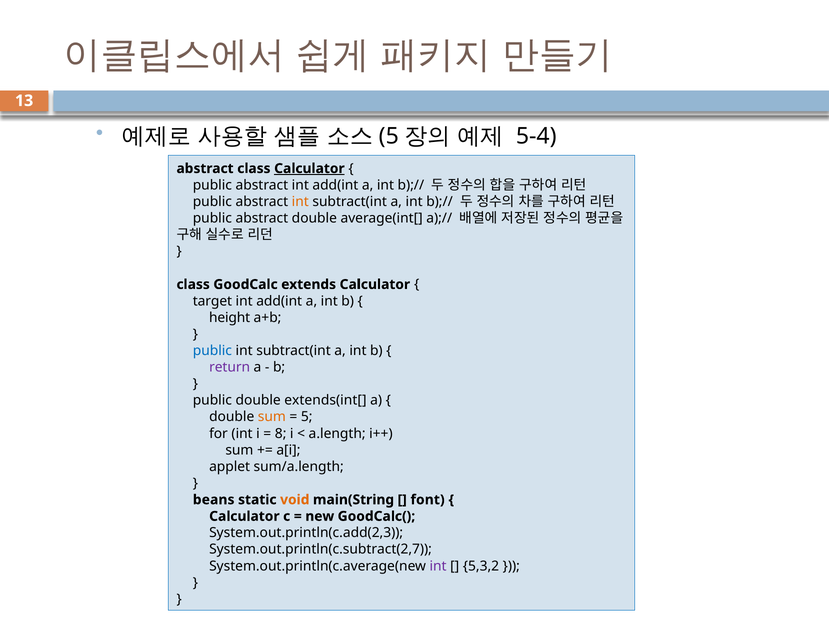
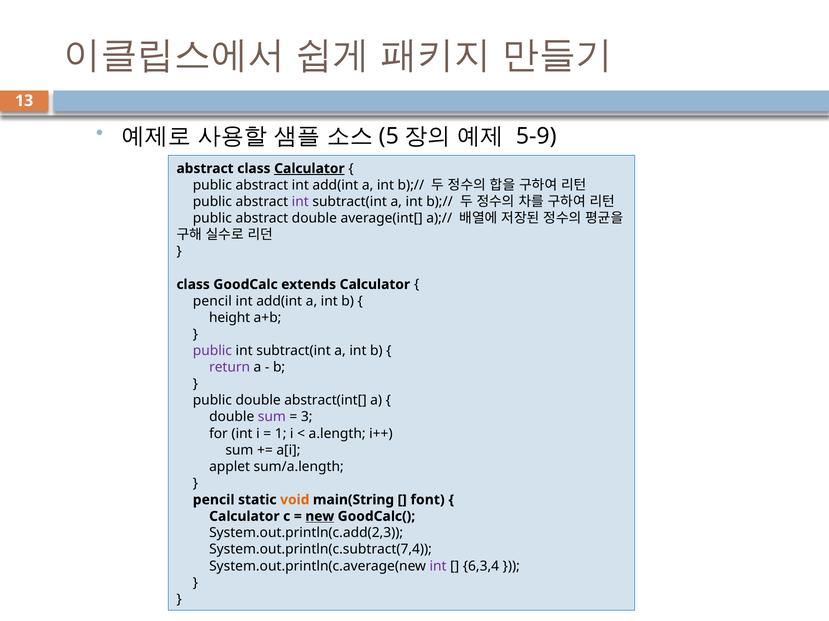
5-4: 5-4 -> 5-9
int at (300, 202) colour: orange -> purple
target at (212, 301): target -> pencil
public at (212, 351) colour: blue -> purple
extends(int[: extends(int[ -> abstract(int[
sum at (272, 417) colour: orange -> purple
5: 5 -> 3
8: 8 -> 1
beans at (214, 500): beans -> pencil
new underline: none -> present
System.out.println(c.subtract(2,7: System.out.println(c.subtract(2,7 -> System.out.println(c.subtract(7,4
5,3,2: 5,3,2 -> 6,3,4
